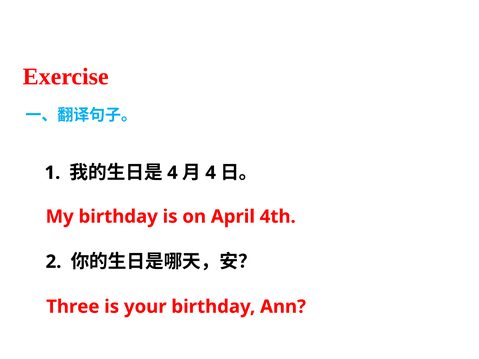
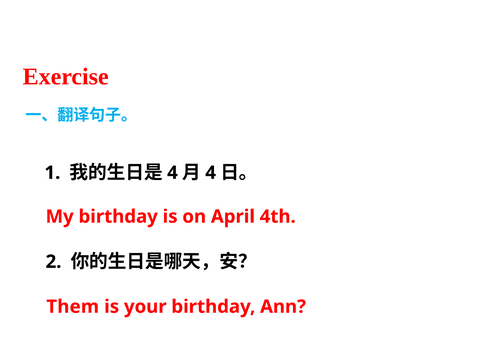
Three: Three -> Them
